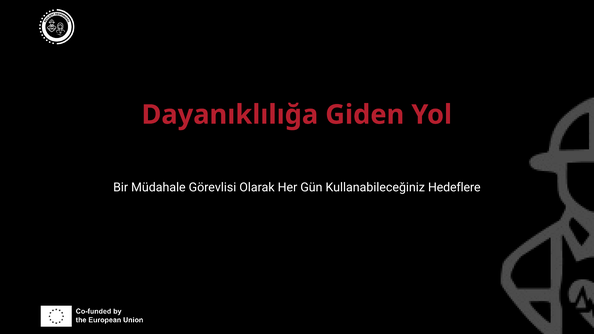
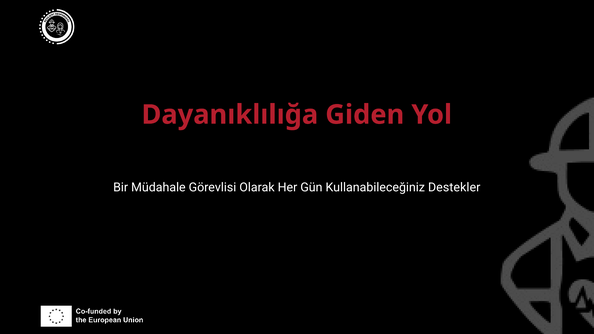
Hedeflere: Hedeflere -> Destekler
